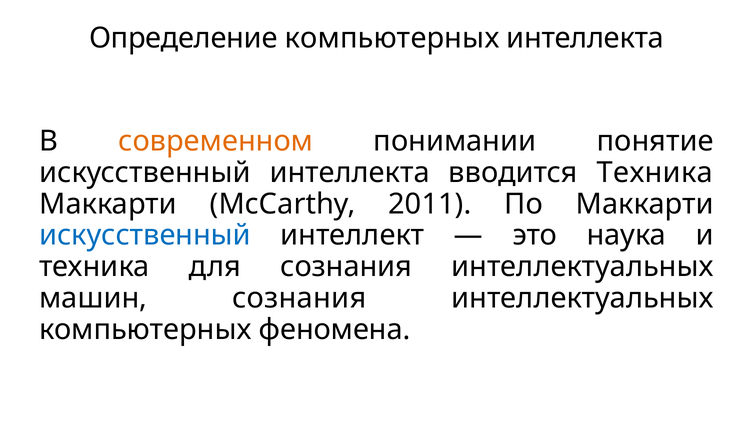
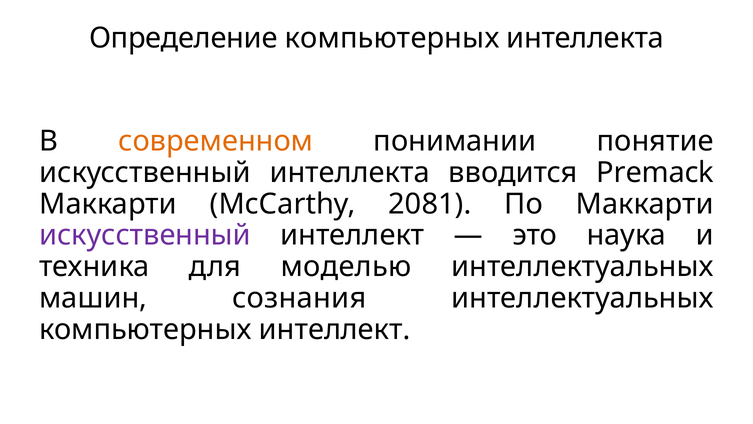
вводится Техника: Техника -> Premack
2011: 2011 -> 2081
искусственный at (145, 235) colour: blue -> purple
для сознания: сознания -> моделью
компьютерных феномена: феномена -> интеллект
